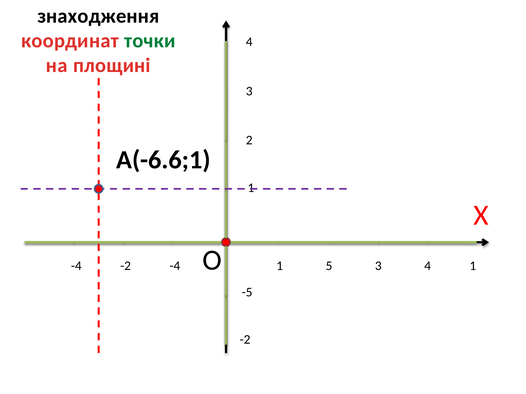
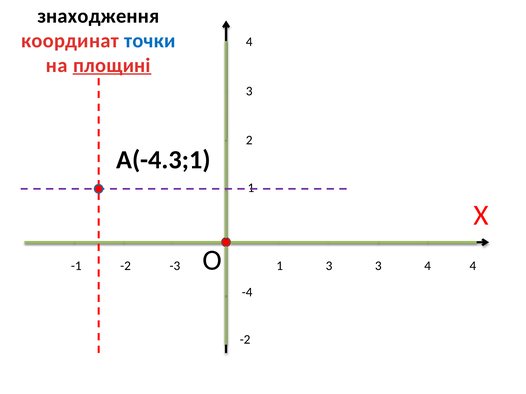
точки colour: green -> blue
площині underline: none -> present
А(-6.6;1: А(-6.6;1 -> А(-4.3;1
1 5: 5 -> 3
1 at (473, 266): 1 -> 4
-4 at (76, 266): -4 -> -1
-4 at (175, 266): -4 -> -3
-5: -5 -> -4
